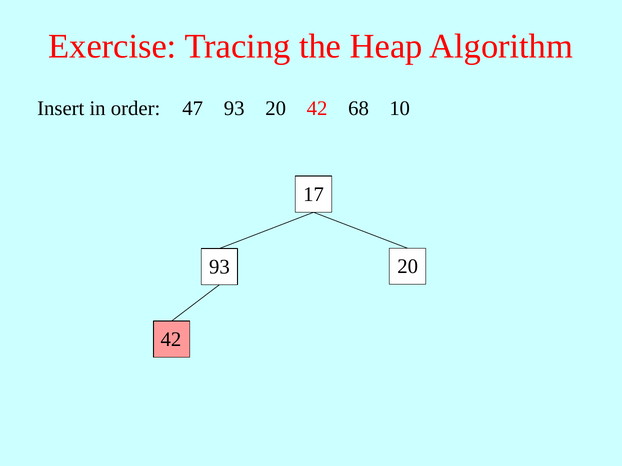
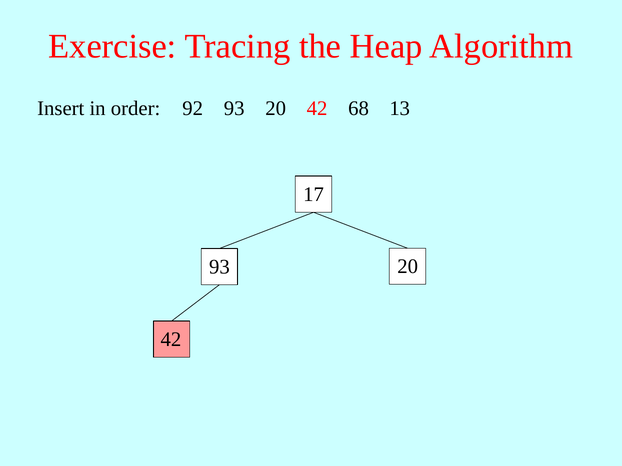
47: 47 -> 92
10: 10 -> 13
